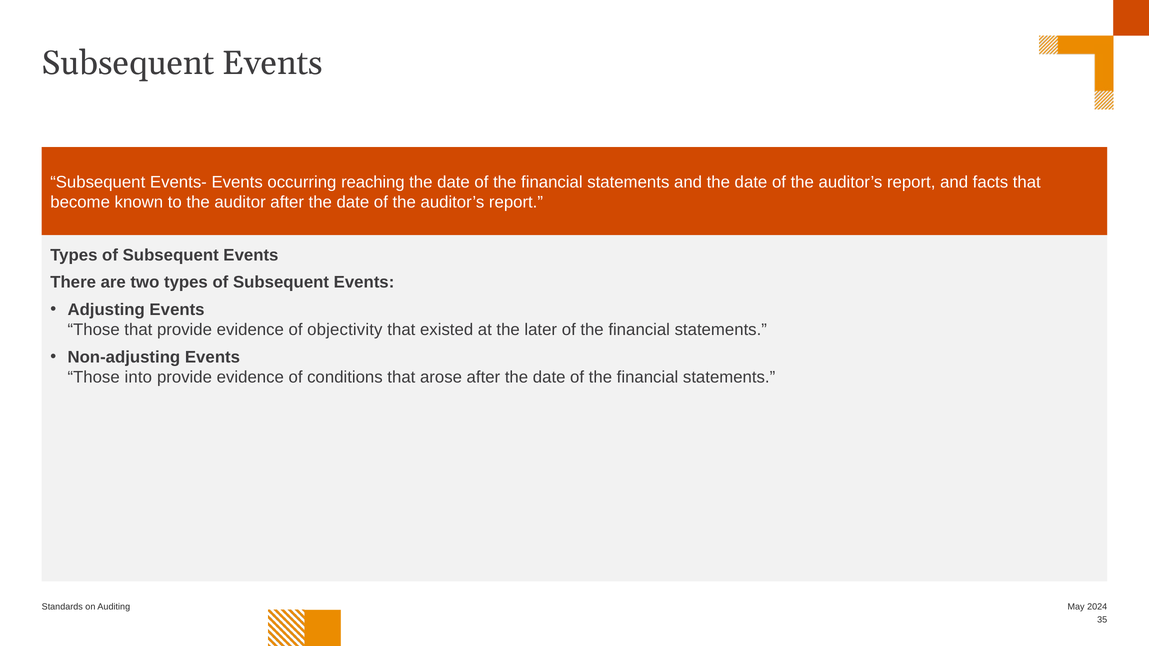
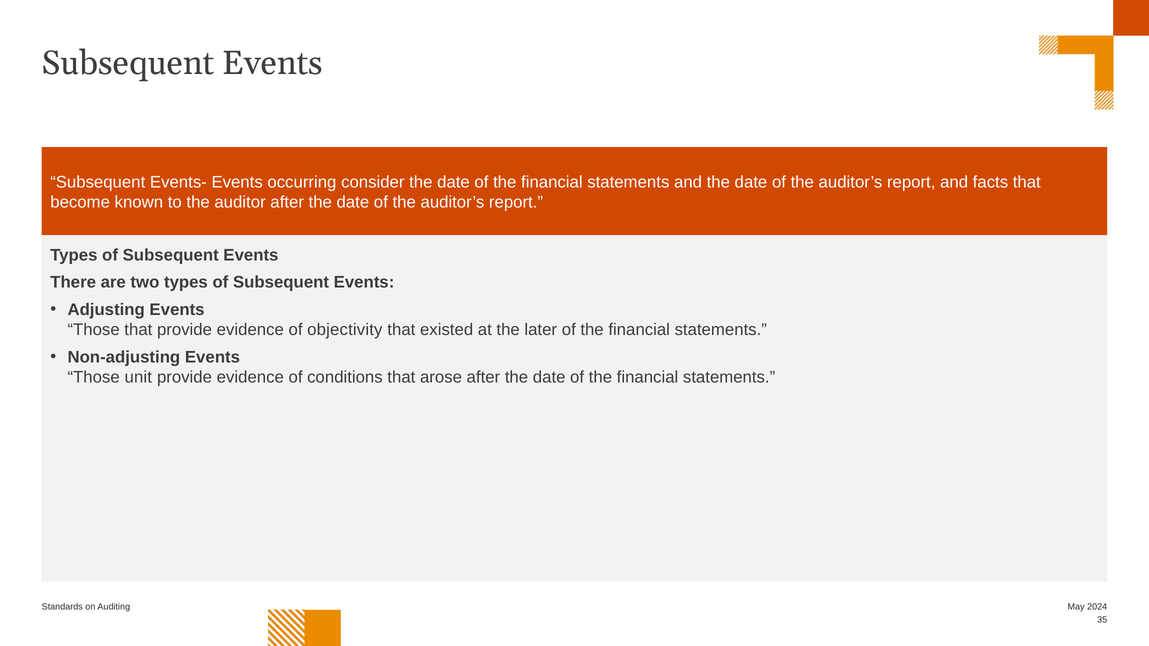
reaching: reaching -> consider
into: into -> unit
